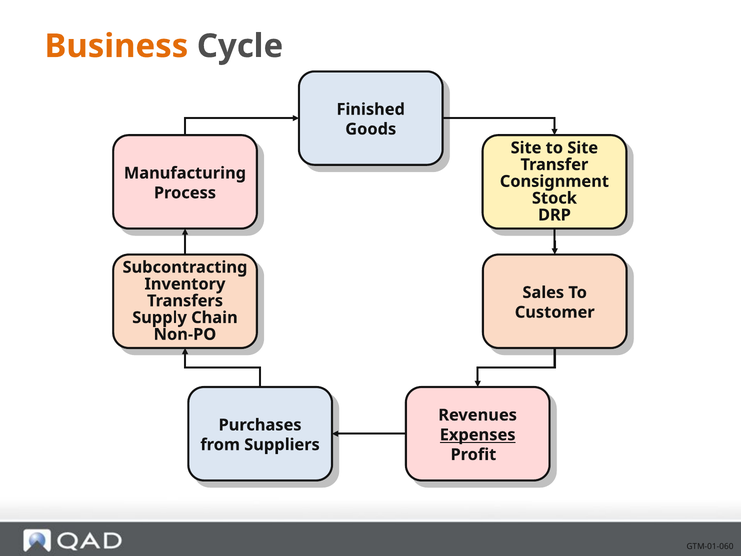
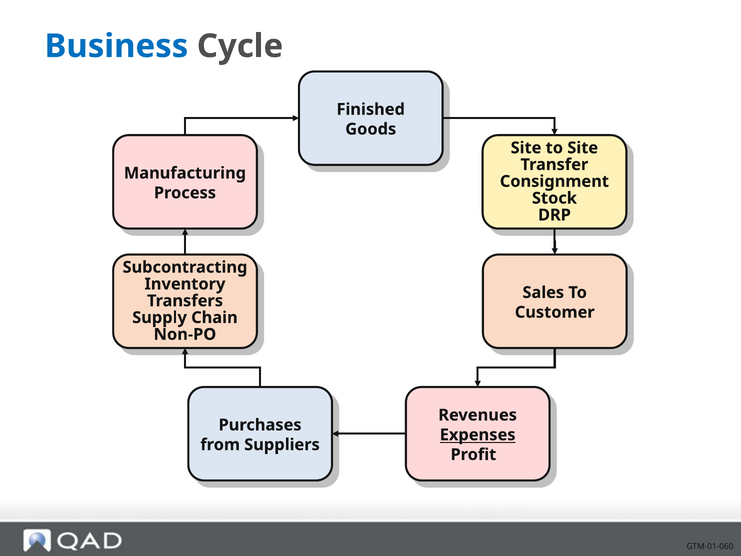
Business colour: orange -> blue
